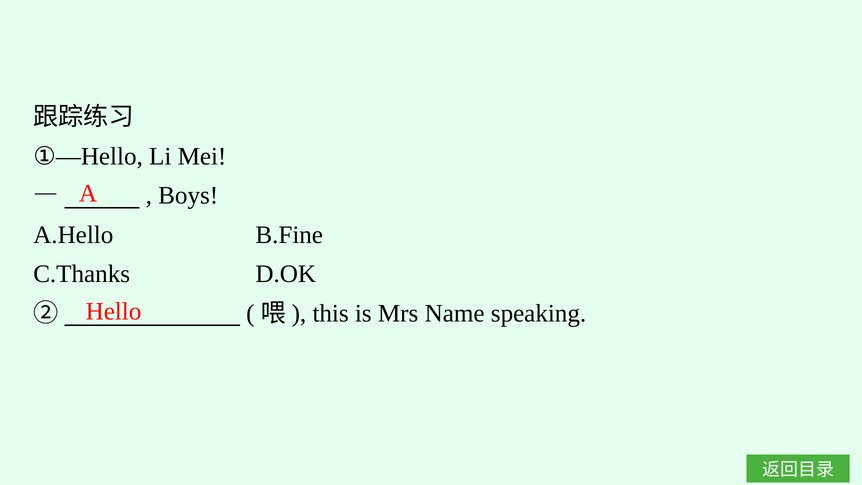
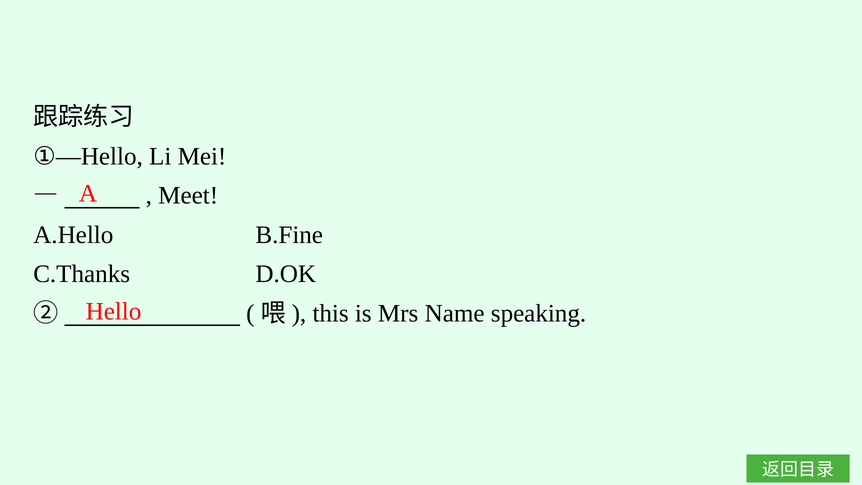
Boys: Boys -> Meet
